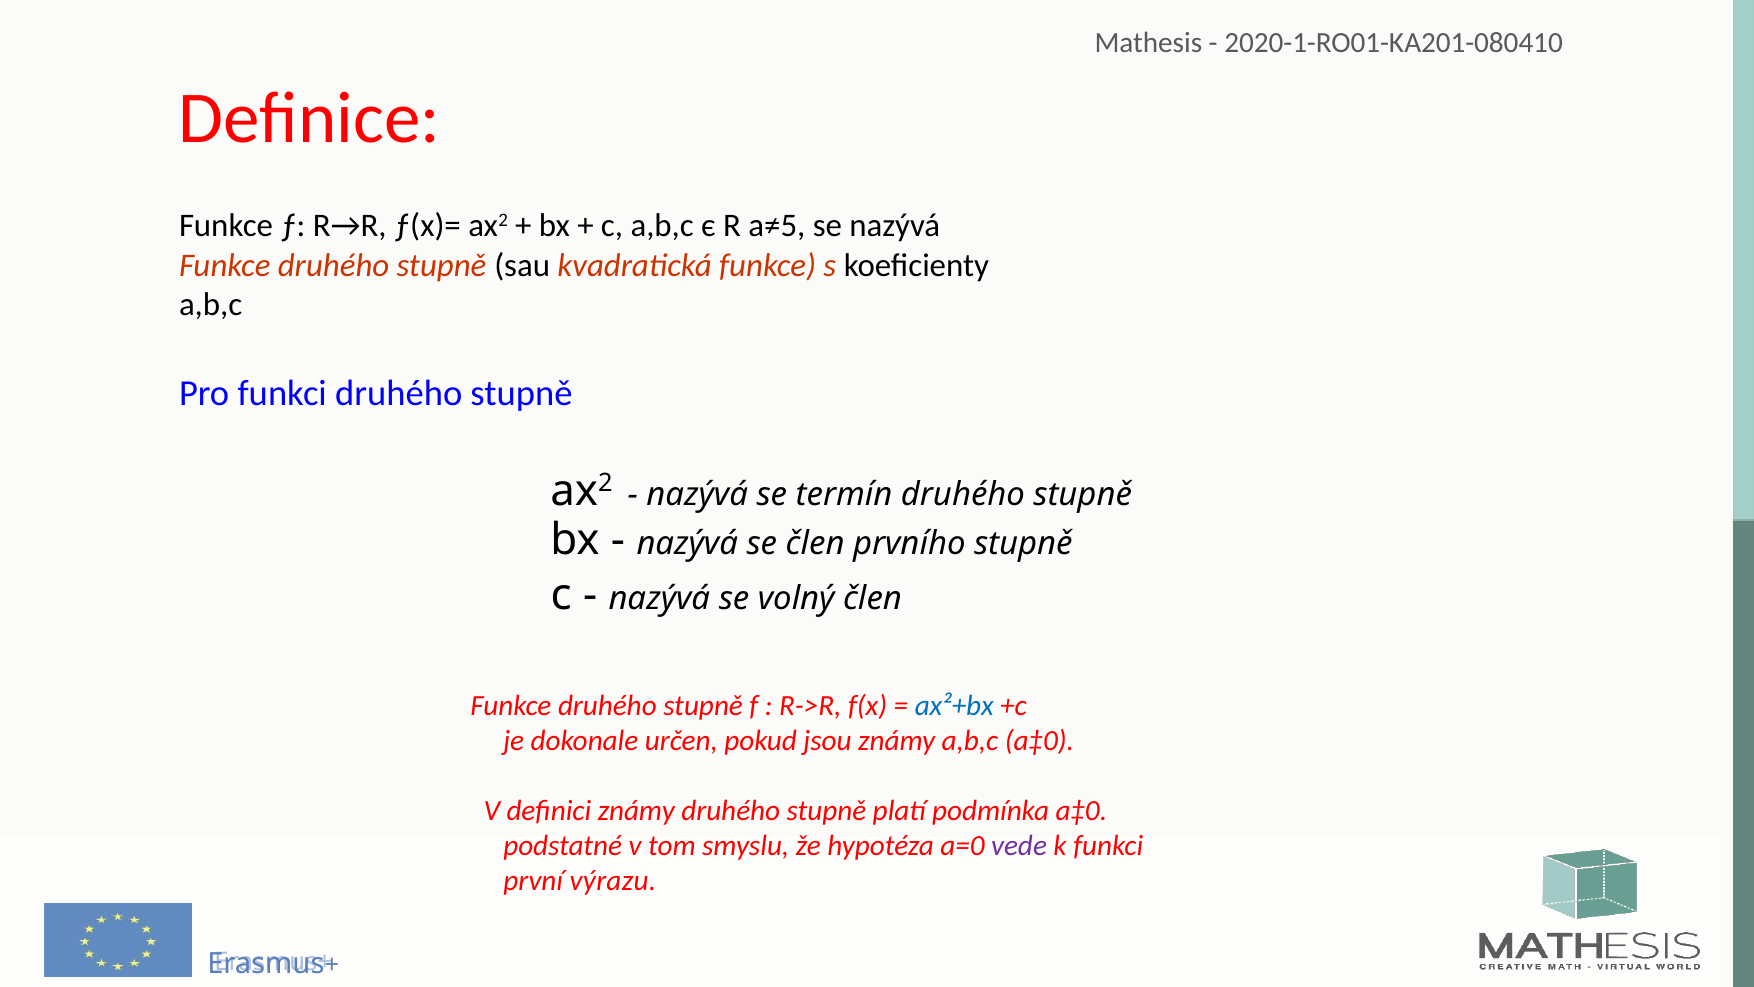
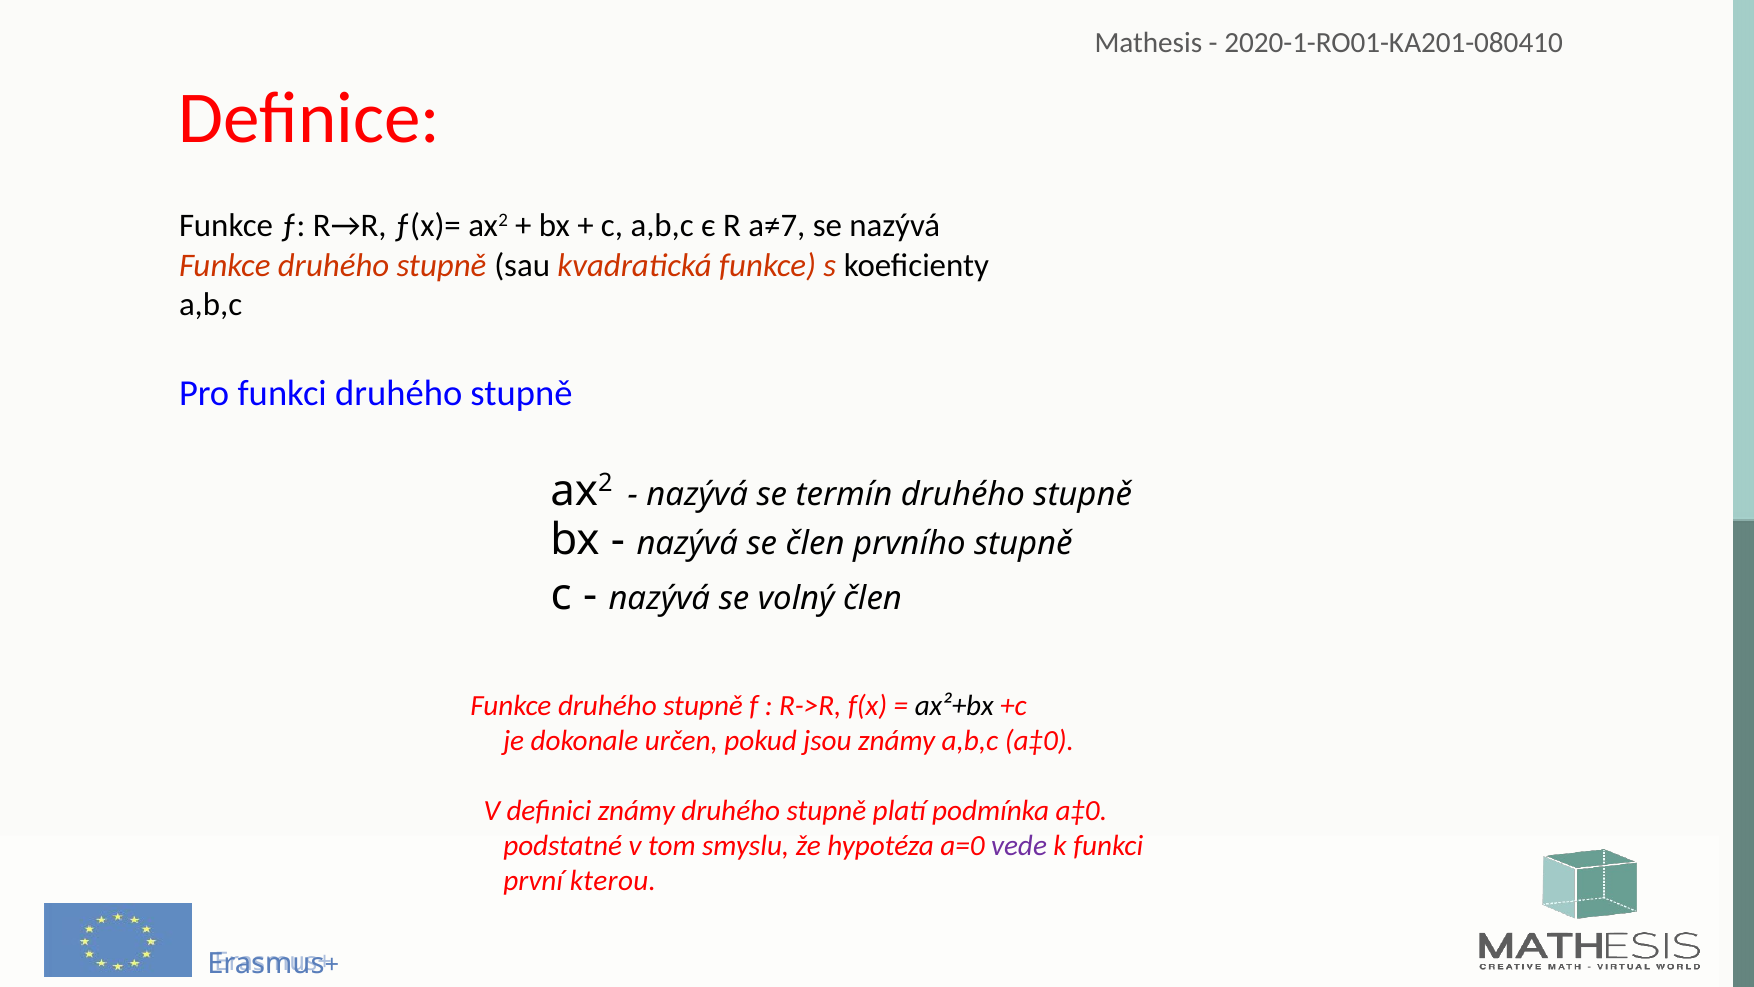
a≠5: a≠5 -> a≠7
ax²+bx colour: blue -> black
výrazu: výrazu -> kterou
